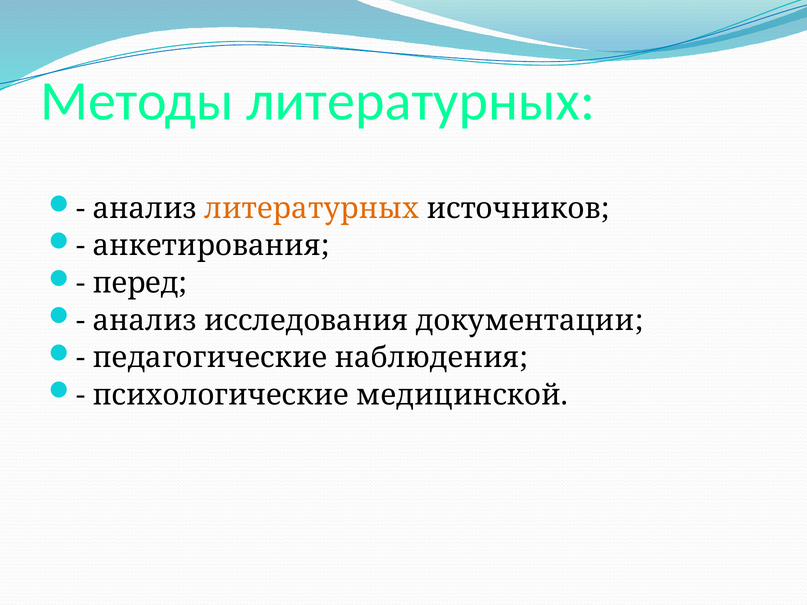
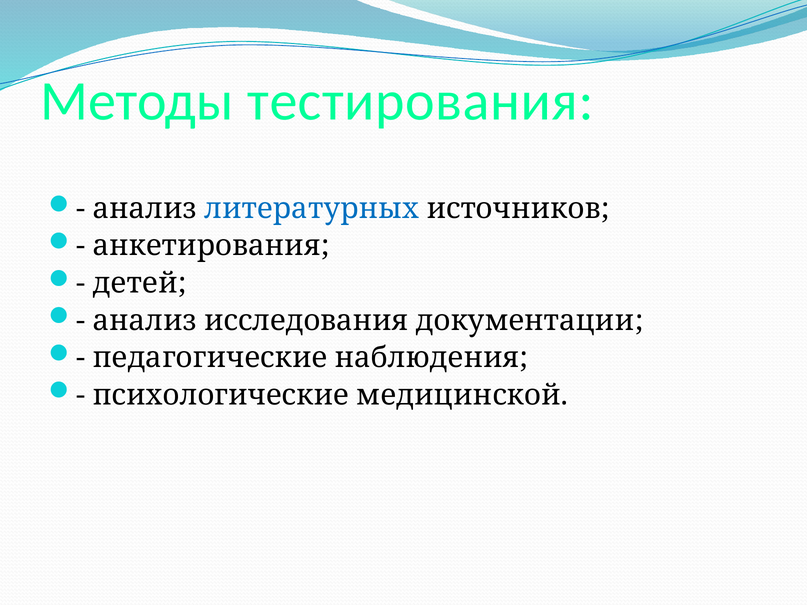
Методы литературных: литературных -> тестирования
литературных at (312, 209) colour: orange -> blue
перед: перед -> детей
